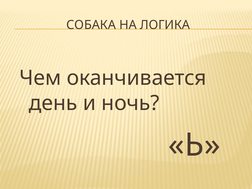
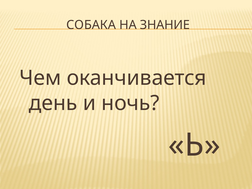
ЛОГИКА: ЛОГИКА -> ЗНАНИЕ
